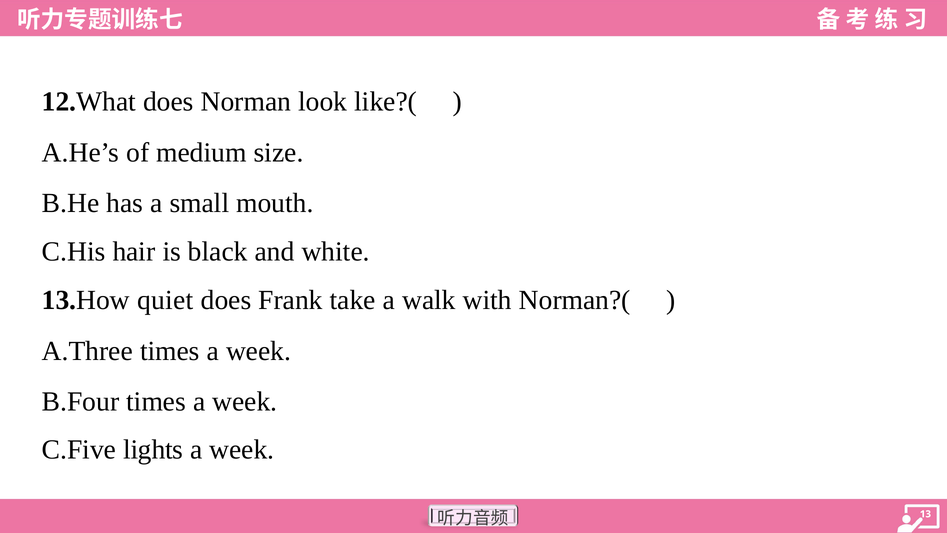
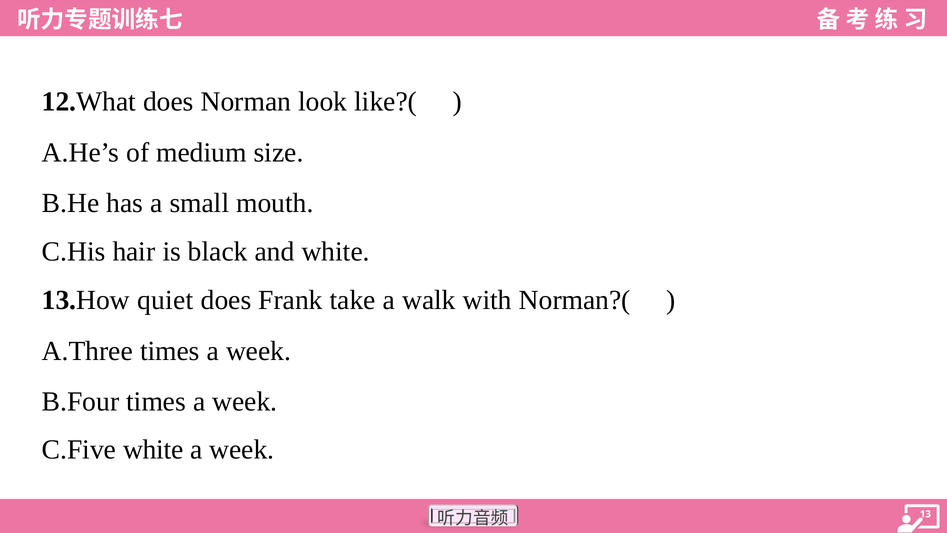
C.Five lights: lights -> white
